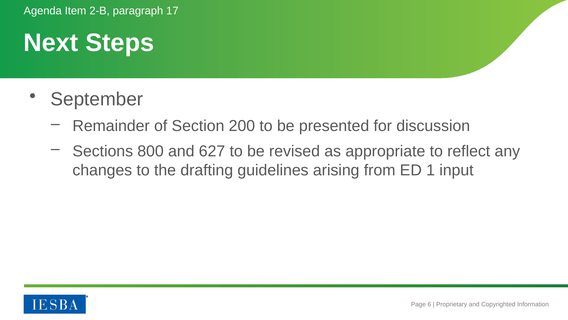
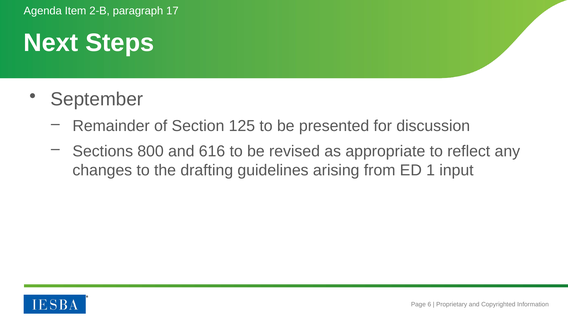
200: 200 -> 125
627: 627 -> 616
